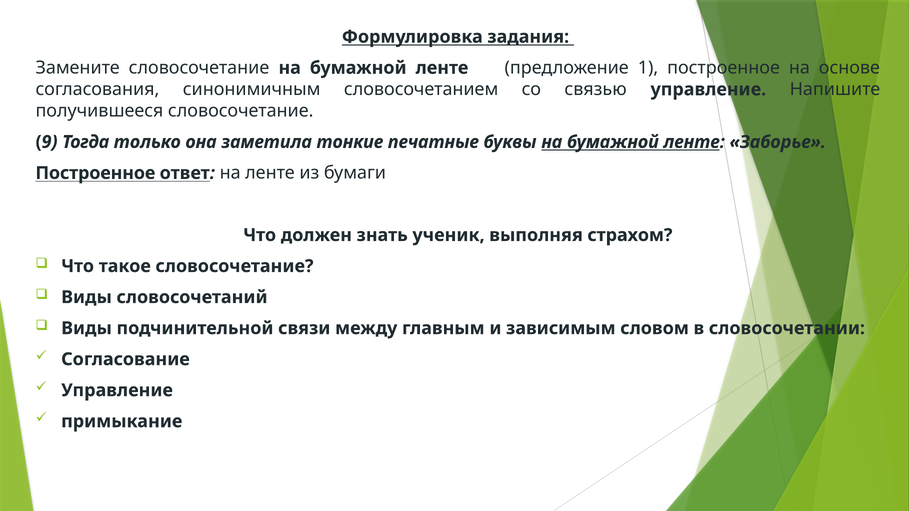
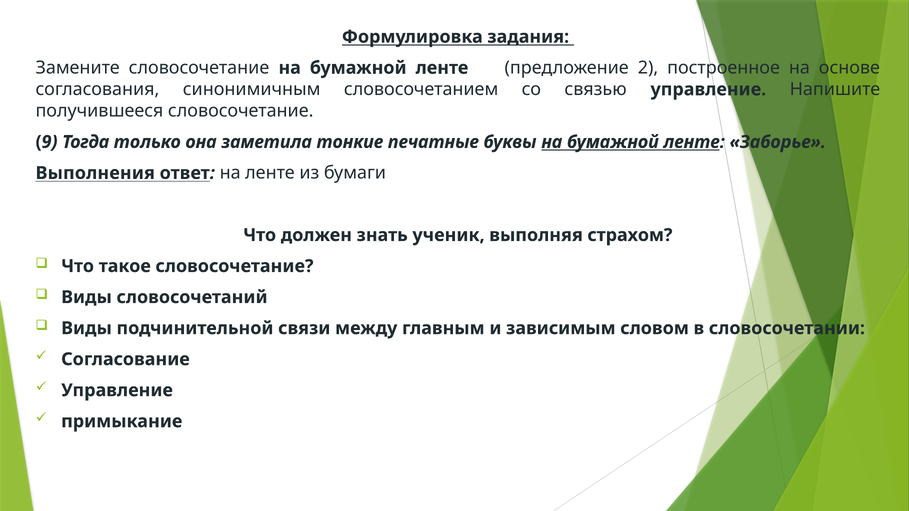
1: 1 -> 2
Построенное at (95, 173): Построенное -> Выполнения
